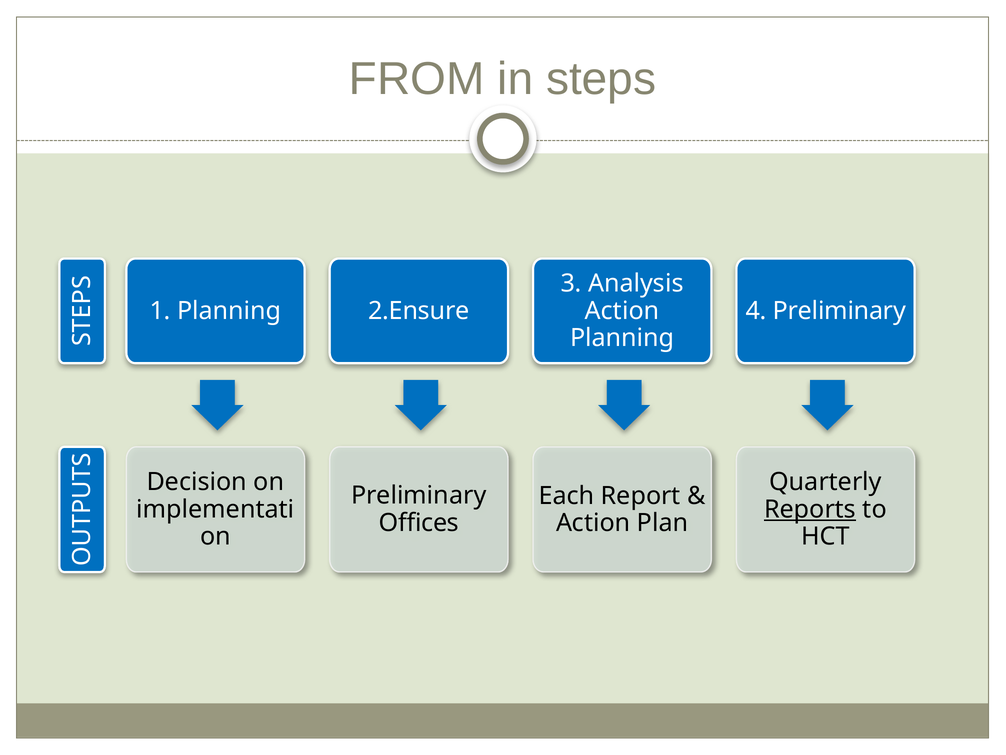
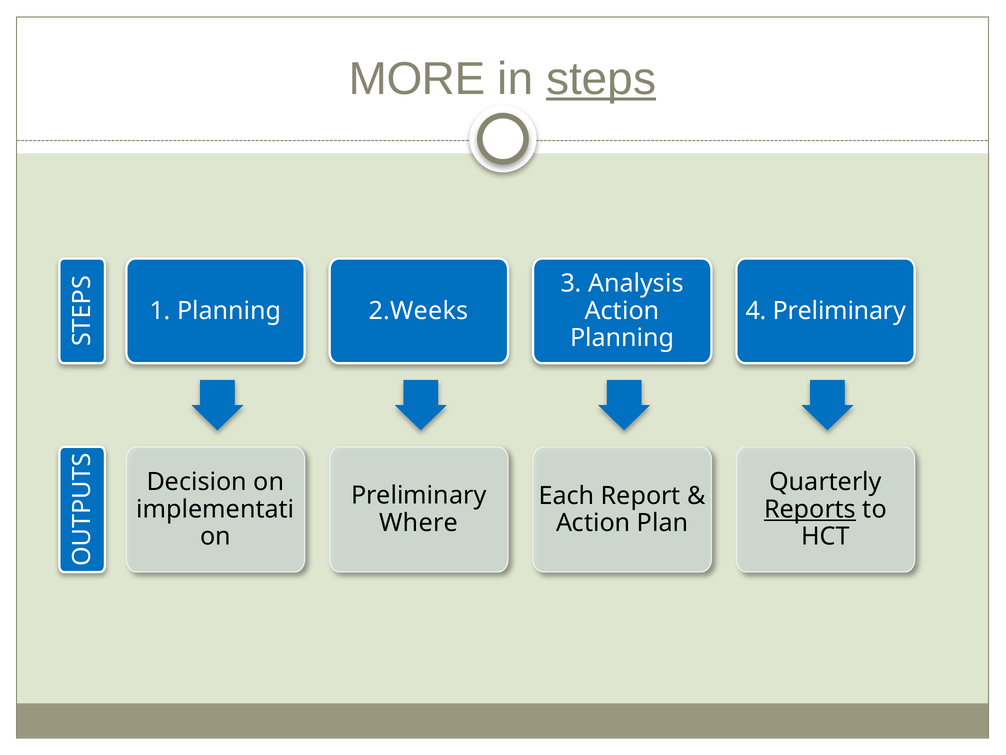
FROM: FROM -> MORE
steps underline: none -> present
2.Ensure: 2.Ensure -> 2.Weeks
Offices: Offices -> Where
